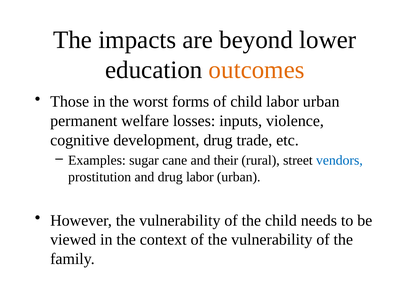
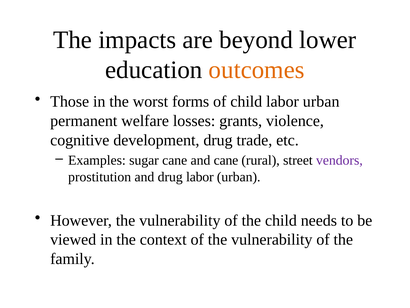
inputs: inputs -> grants
and their: their -> cane
vendors colour: blue -> purple
